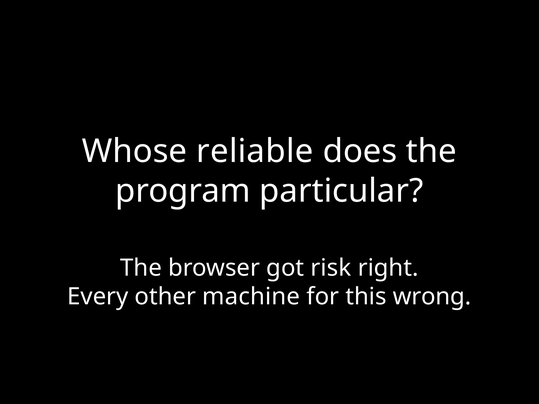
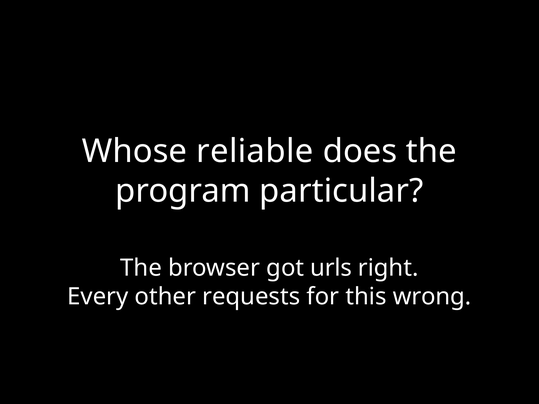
risk: risk -> urls
machine: machine -> requests
